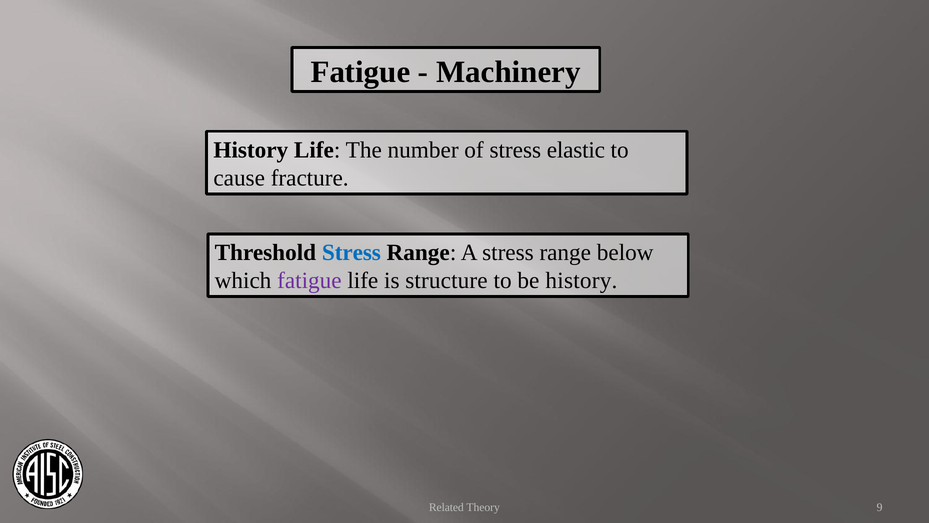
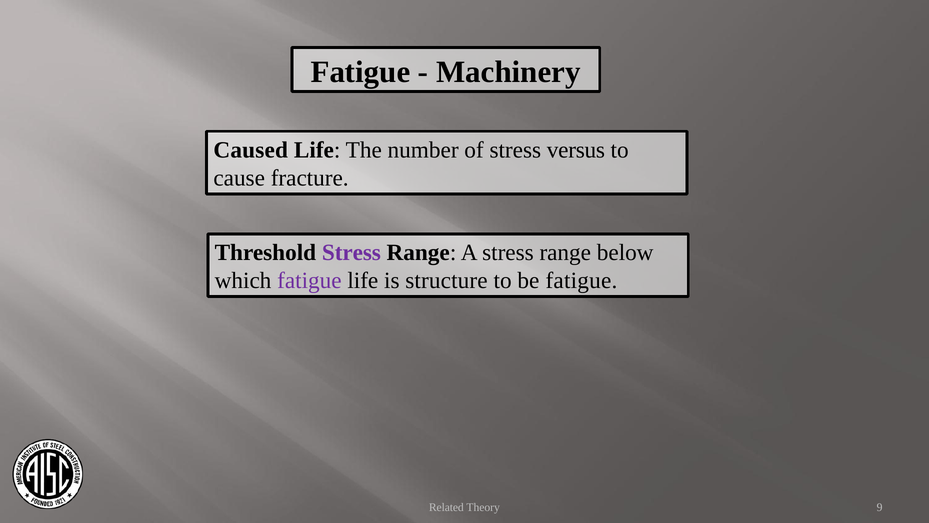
History at (251, 150): History -> Caused
elastic: elastic -> versus
Stress at (351, 253) colour: blue -> purple
be history: history -> fatigue
